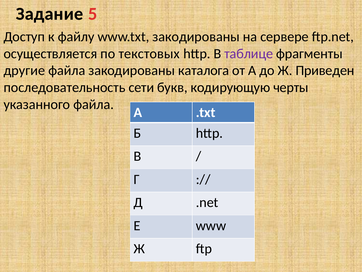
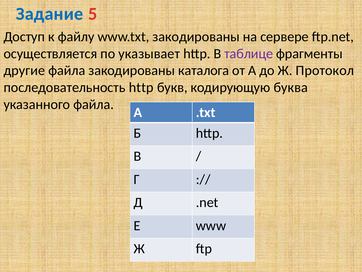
Задание colour: black -> blue
текстовых: текстовых -> указывает
Приведен: Приведен -> Протокол
последовательность сети: сети -> http
черты: черты -> буква
